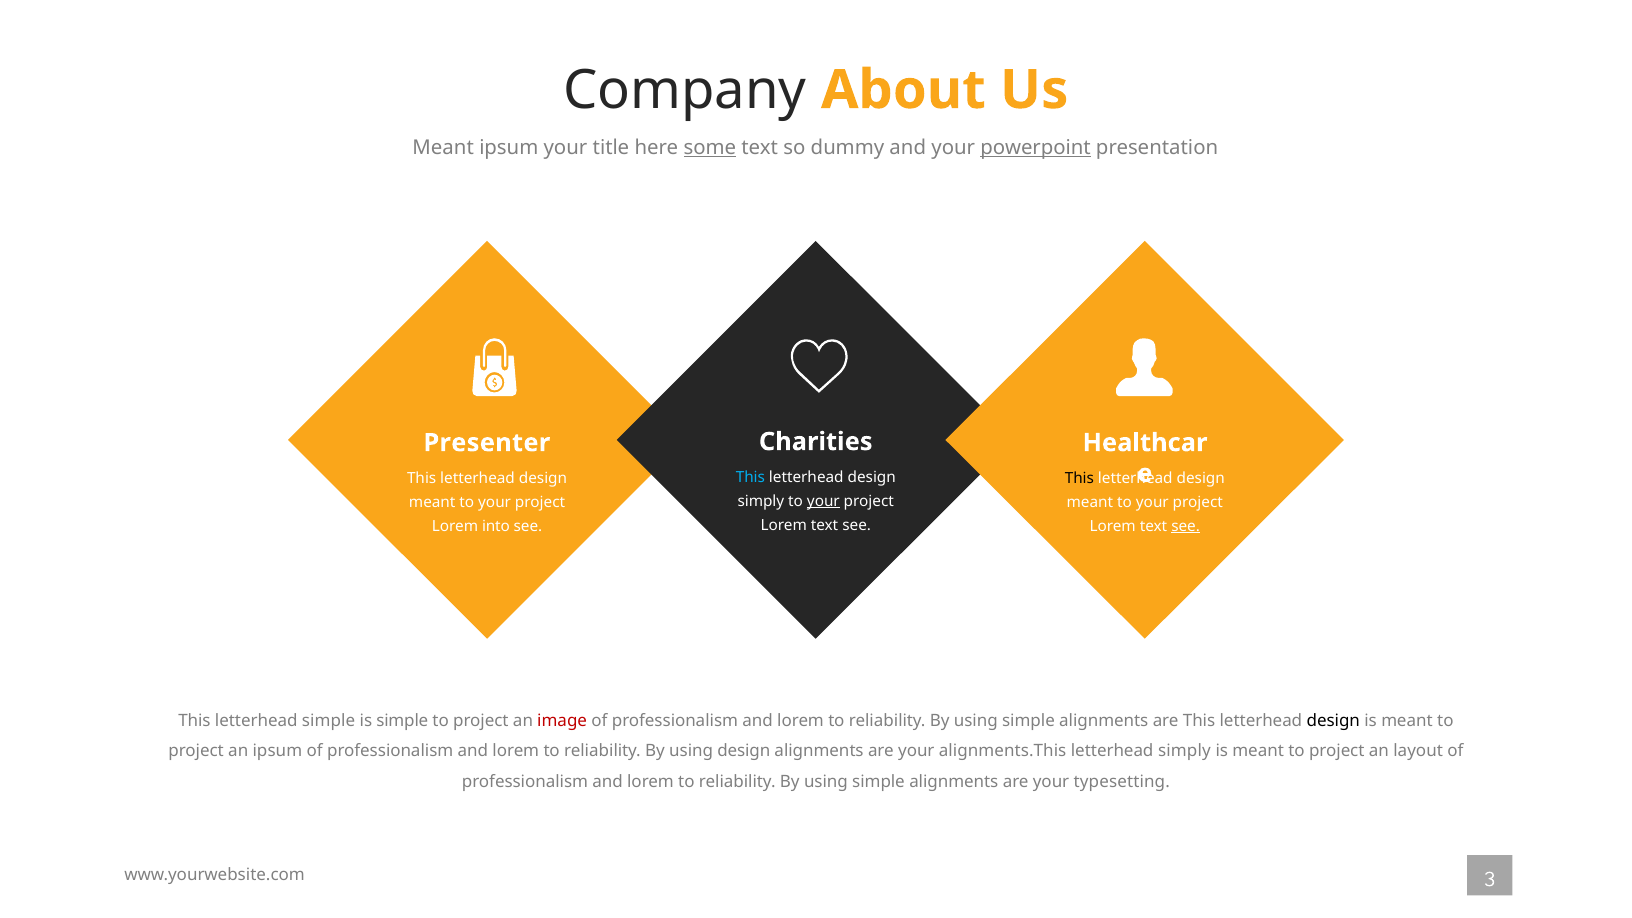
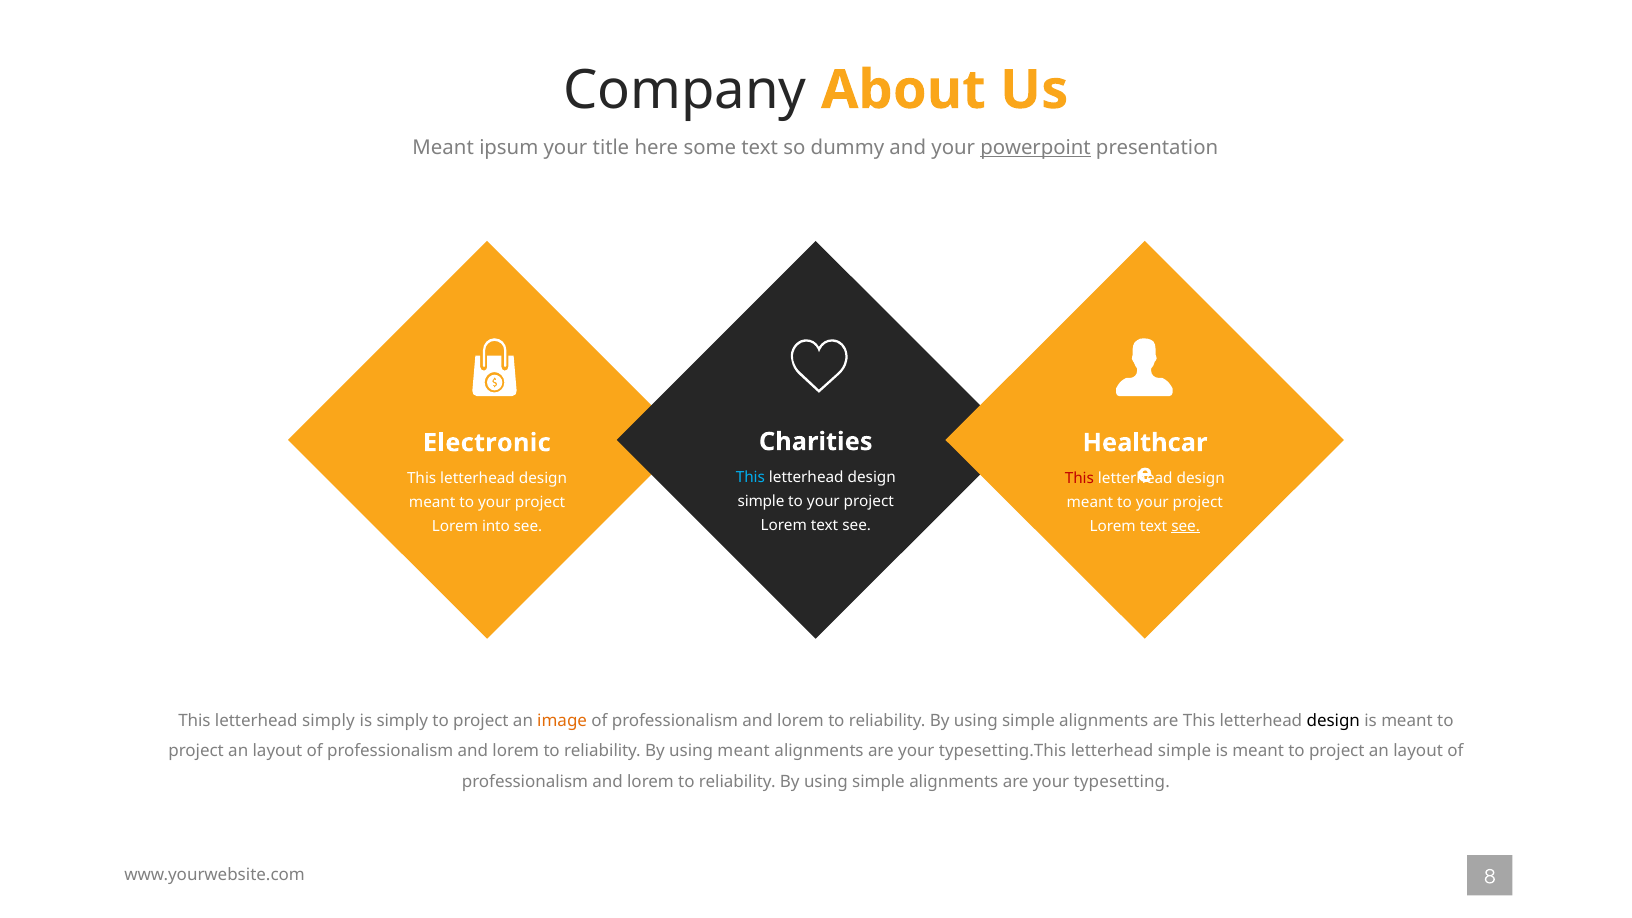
some underline: present -> none
Presenter: Presenter -> Electronic
This at (1079, 479) colour: black -> red
simply at (761, 501): simply -> simple
your at (823, 501) underline: present -> none
letterhead simple: simple -> simply
is simple: simple -> simply
image colour: red -> orange
ipsum at (277, 751): ipsum -> layout
using design: design -> meant
alignments.This: alignments.This -> typesetting.This
letterhead simply: simply -> simple
3: 3 -> 8
